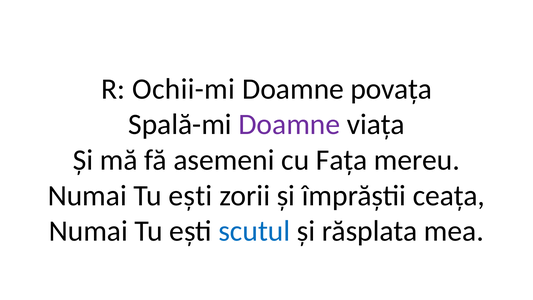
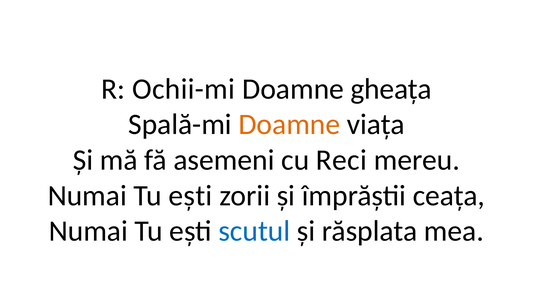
povața: povața -> gheața
Doamne at (289, 124) colour: purple -> orange
Fața: Fața -> Reci
